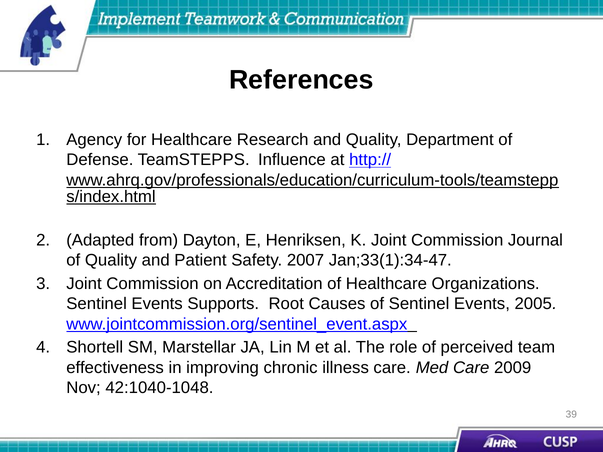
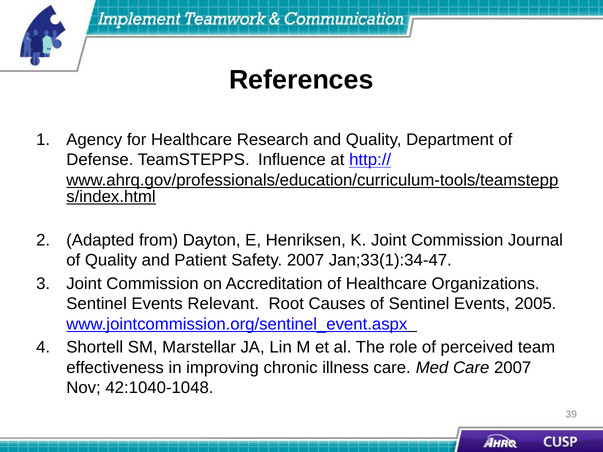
Supports: Supports -> Relevant
Care 2009: 2009 -> 2007
